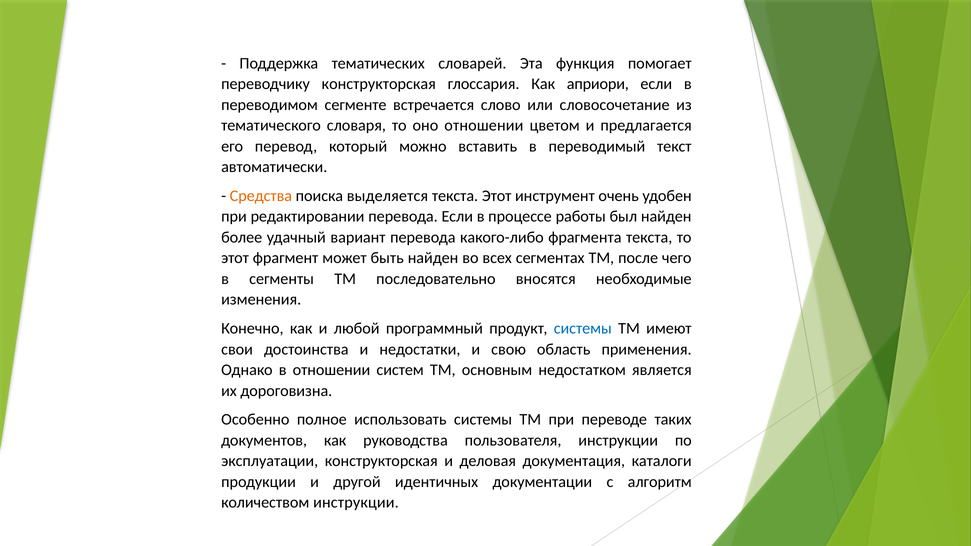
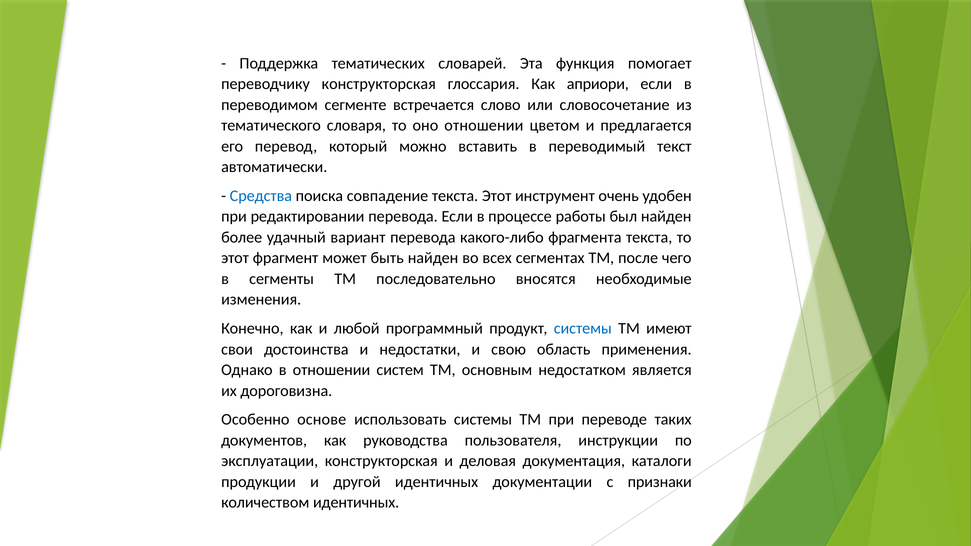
Средства colour: orange -> blue
выделяется: выделяется -> совпадение
полное: полное -> основе
алгоритм: алгоритм -> признаки
количеством инструкции: инструкции -> идентичных
